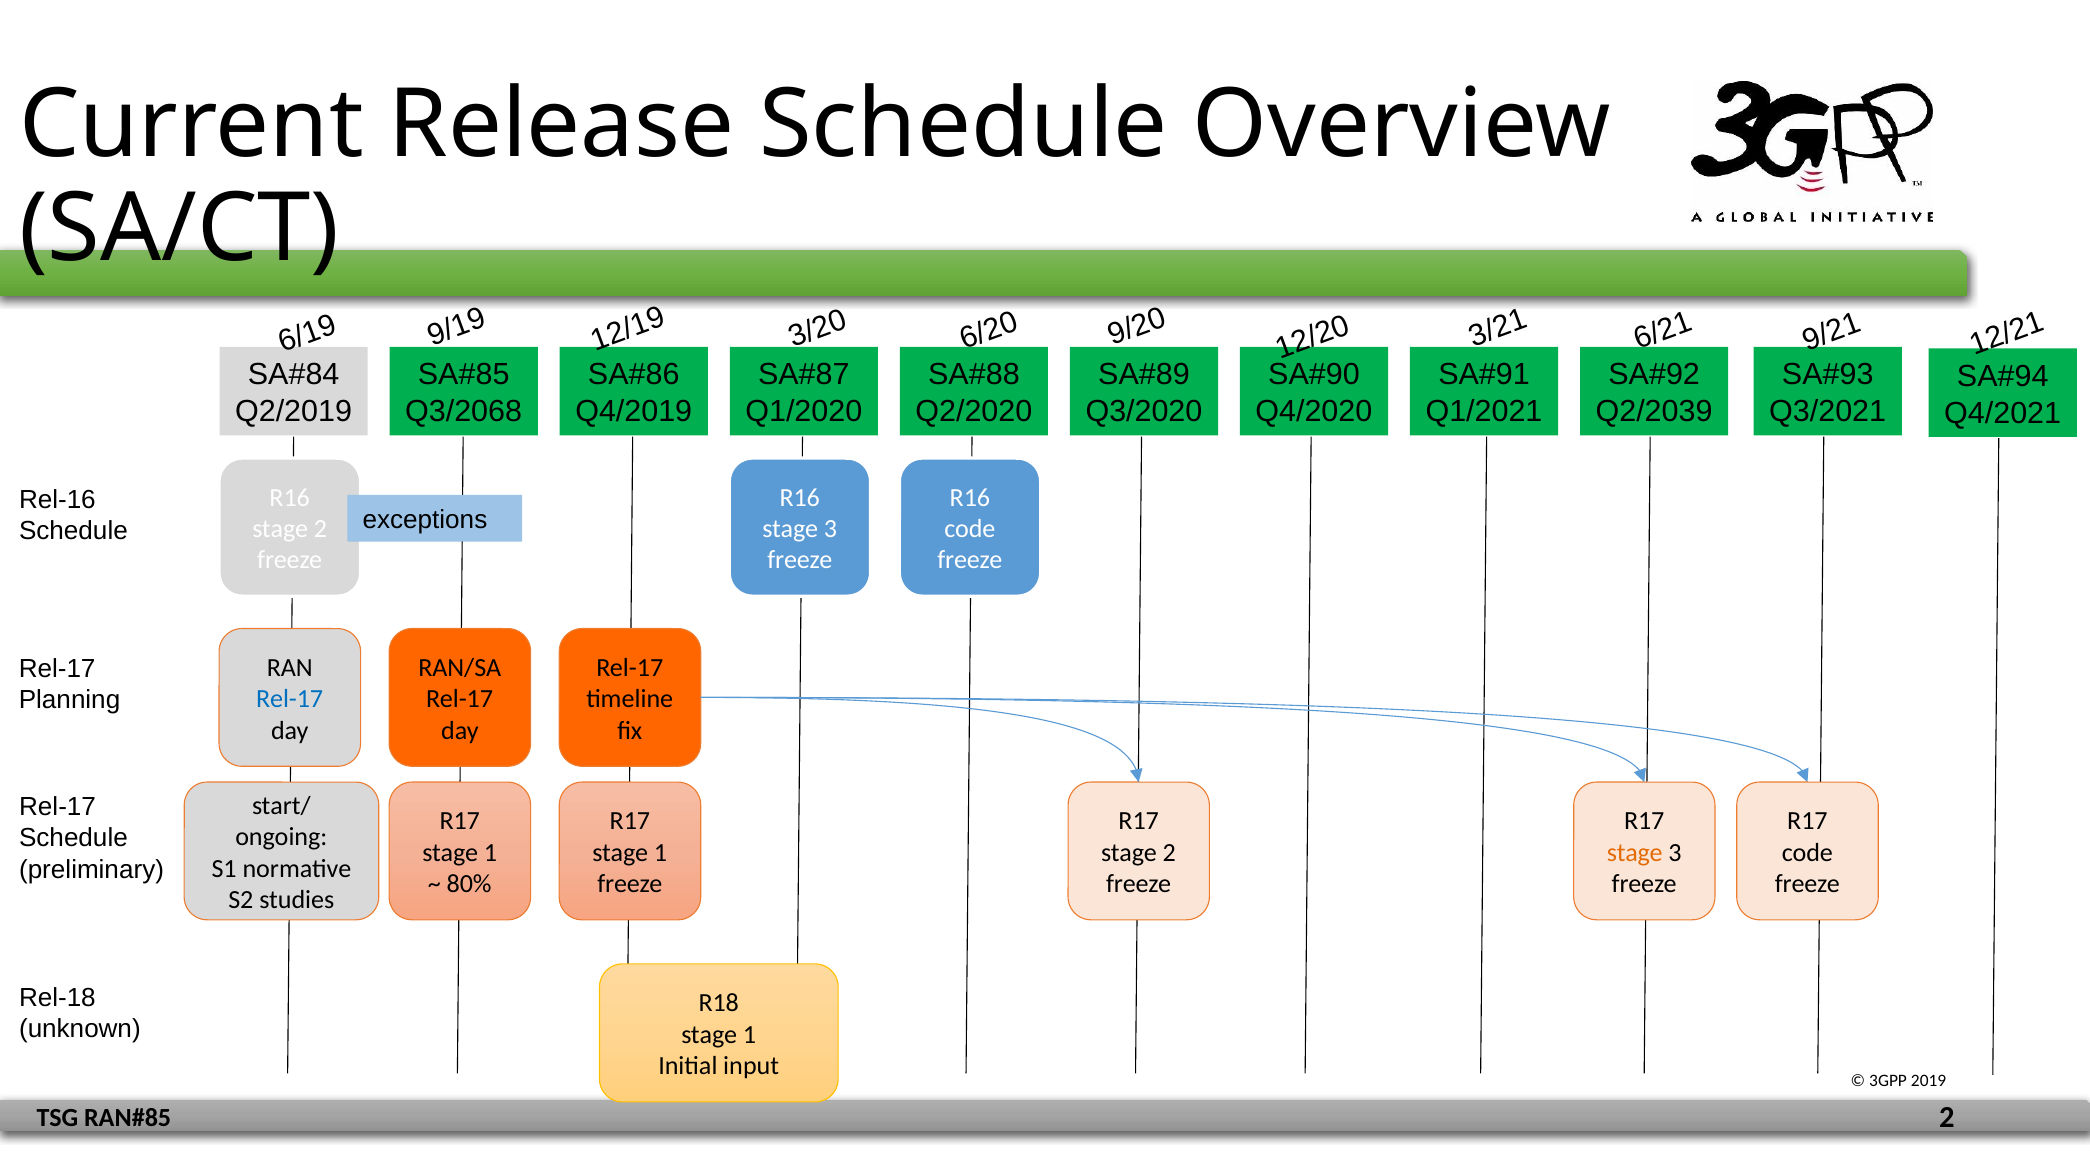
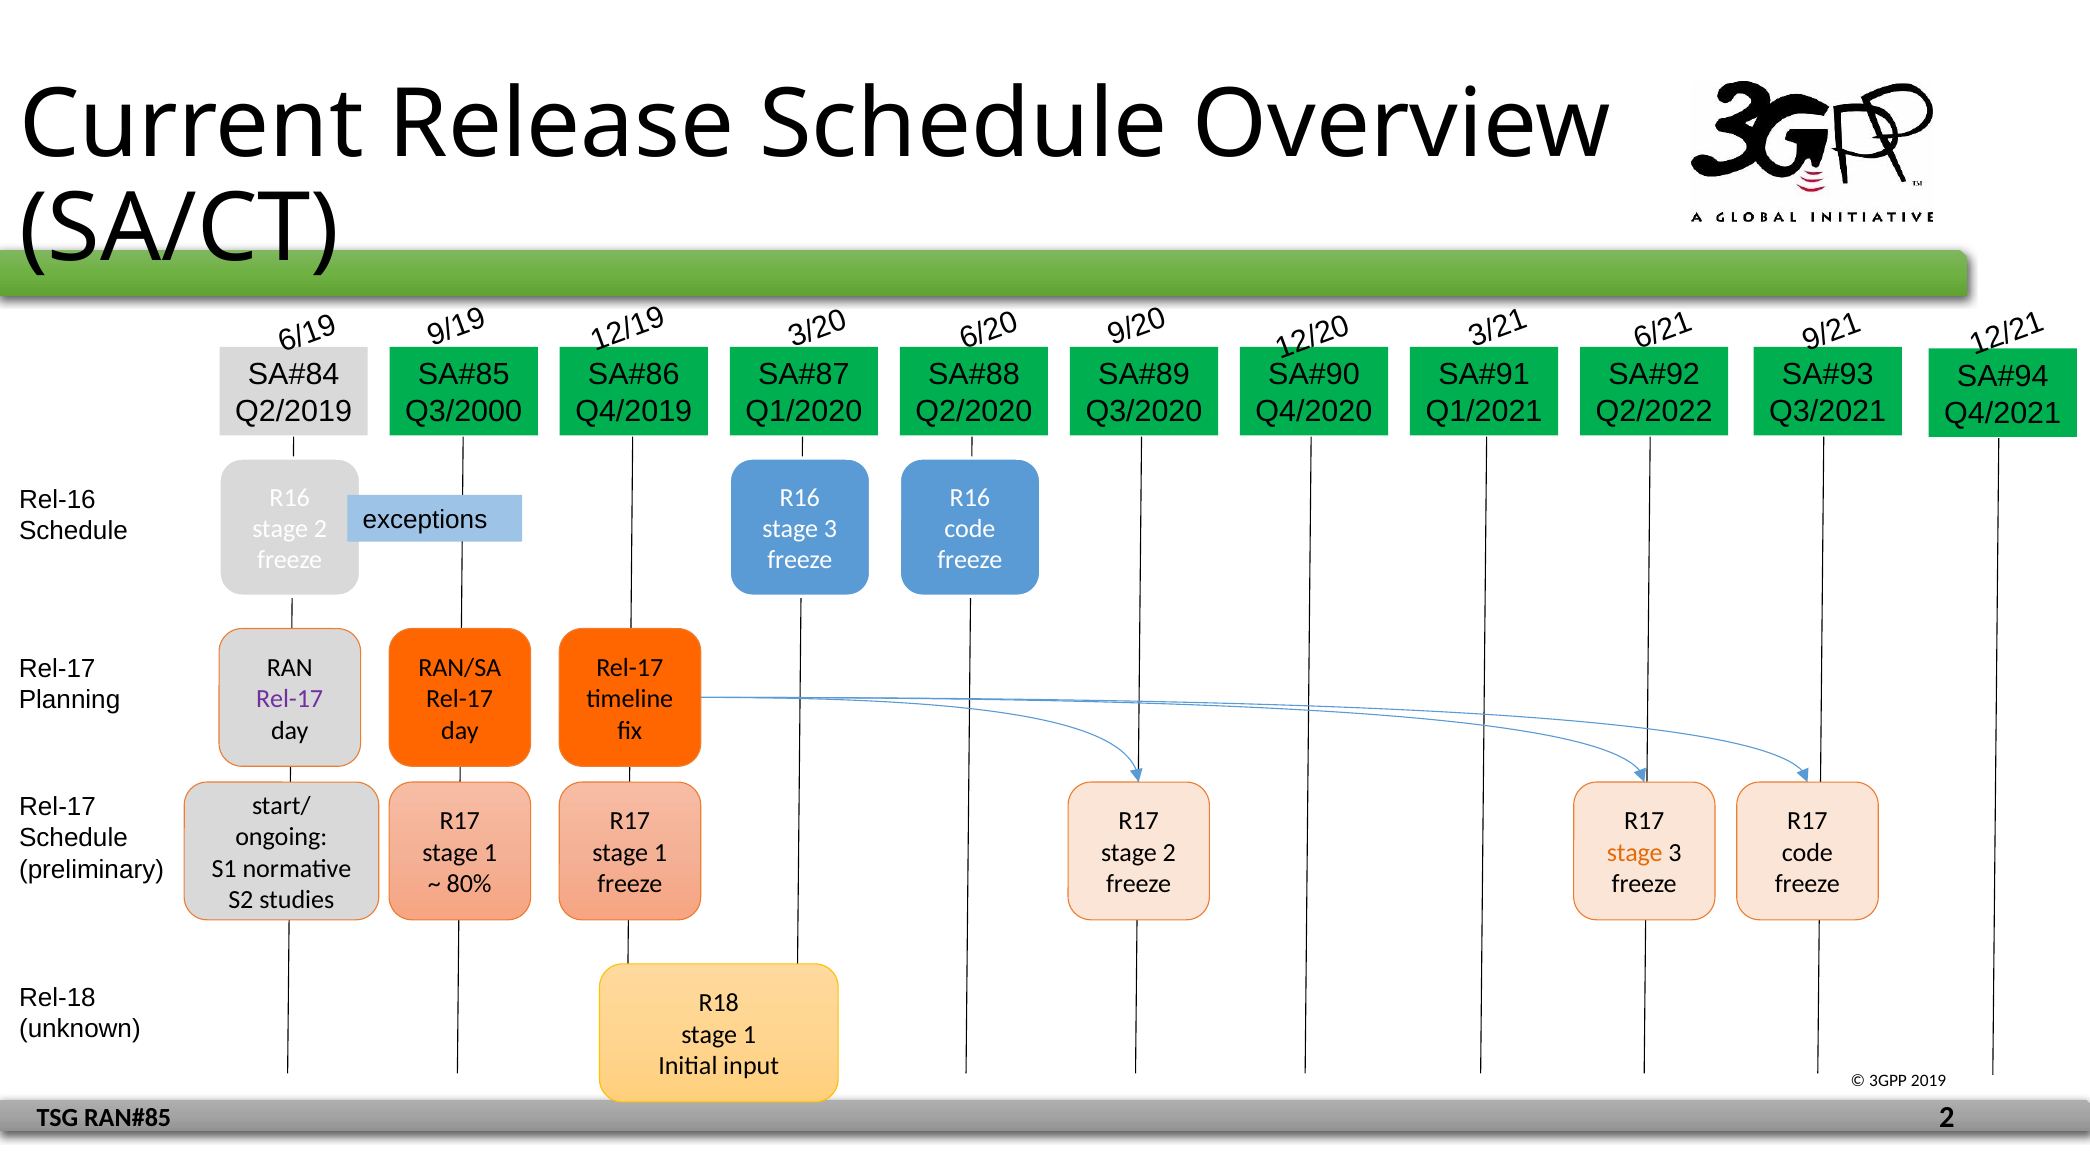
Q3/2068: Q3/2068 -> Q3/2000
Q2/2039: Q2/2039 -> Q2/2022
Rel-17 at (290, 699) colour: blue -> purple
